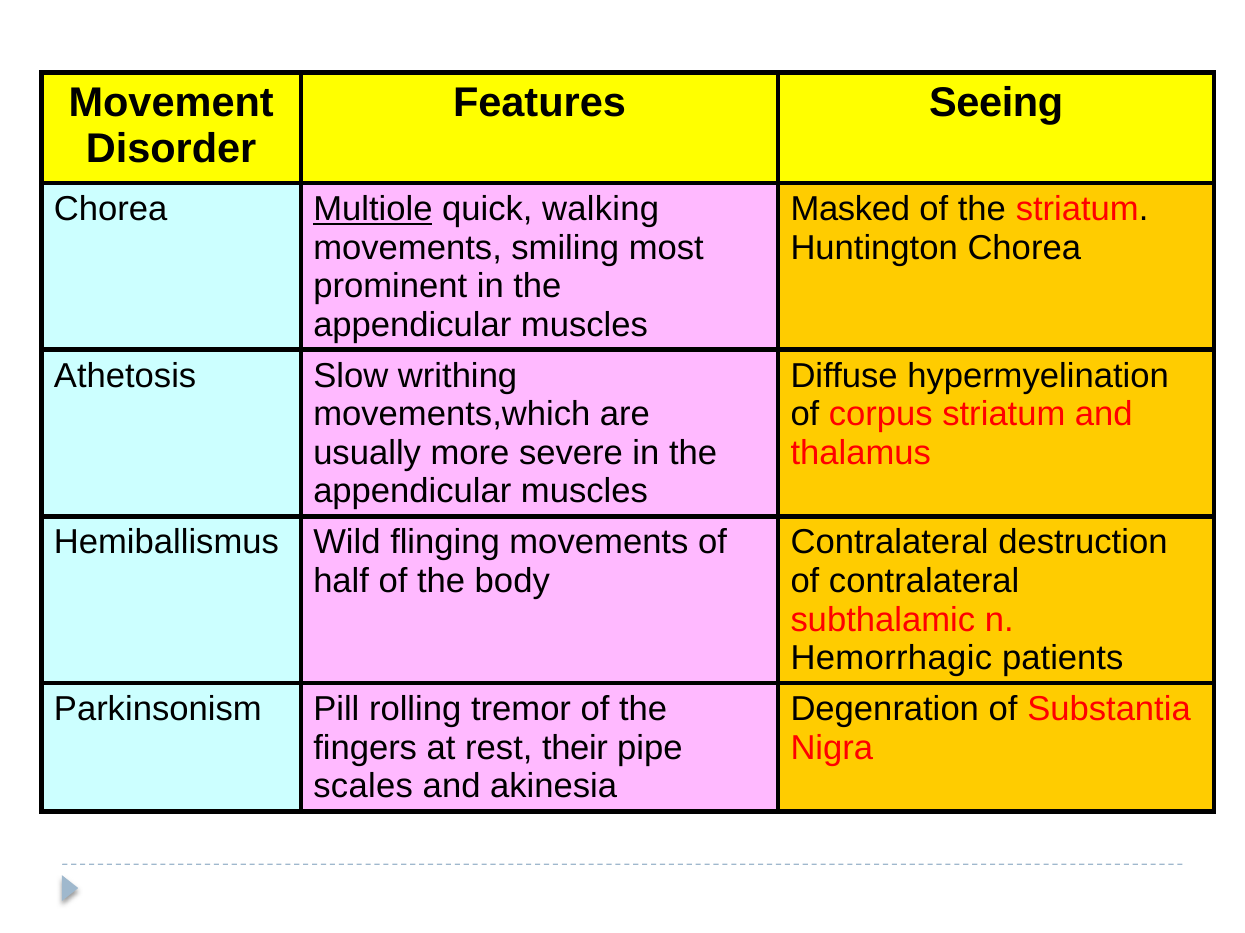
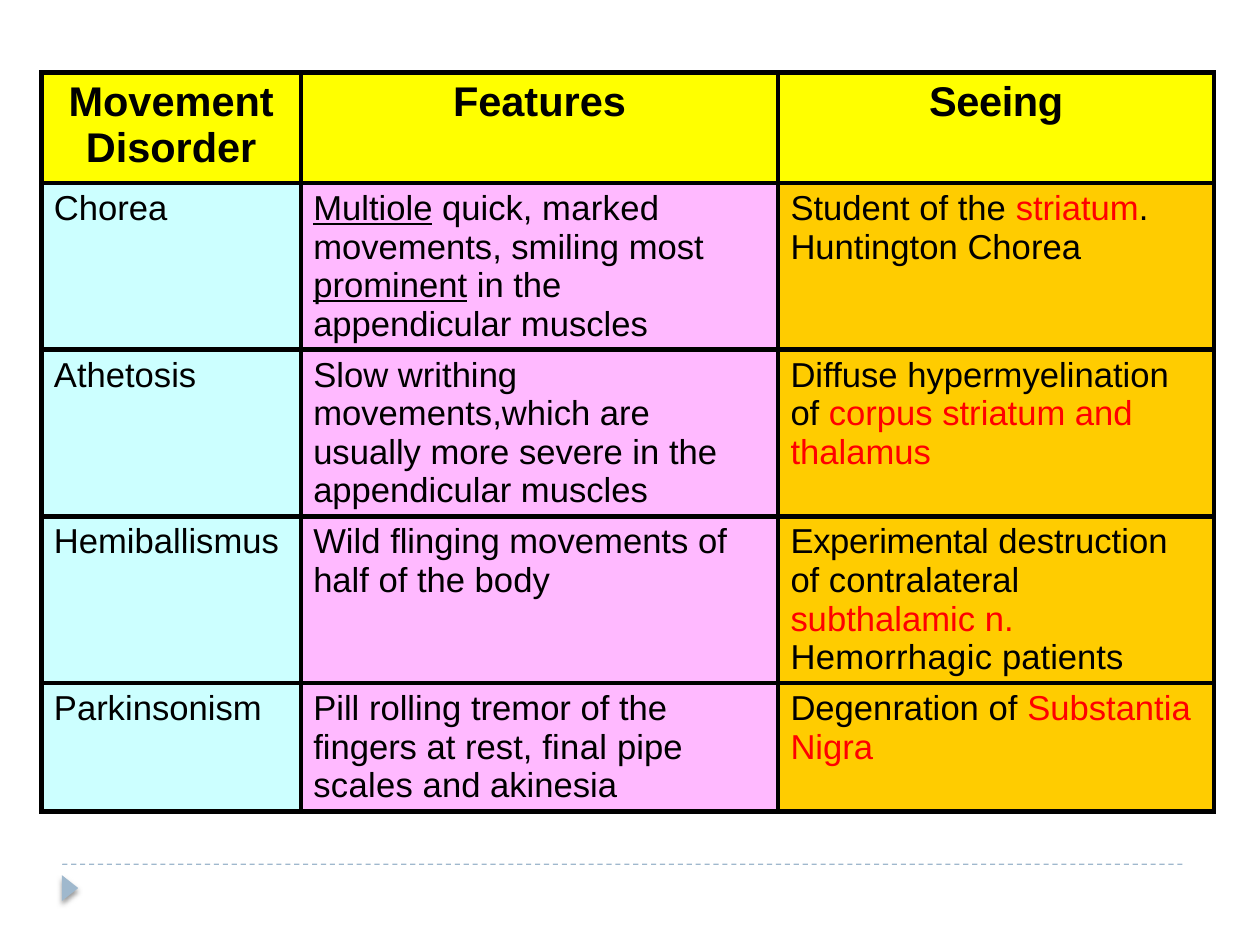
walking: walking -> marked
Masked: Masked -> Student
prominent underline: none -> present
Contralateral at (890, 543): Contralateral -> Experimental
their: their -> final
